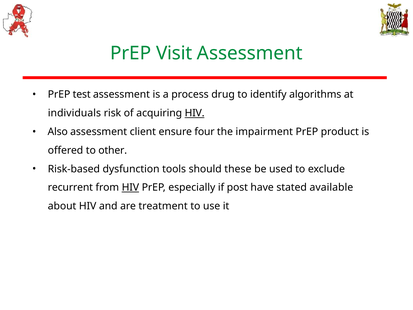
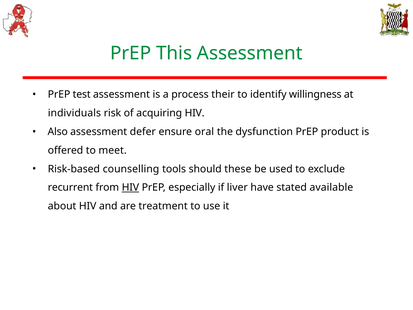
Visit: Visit -> This
drug: drug -> their
algorithms: algorithms -> willingness
HIV at (195, 113) underline: present -> none
client: client -> defer
four: four -> oral
impairment: impairment -> dysfunction
other: other -> meet
dysfunction: dysfunction -> counselling
post: post -> liver
